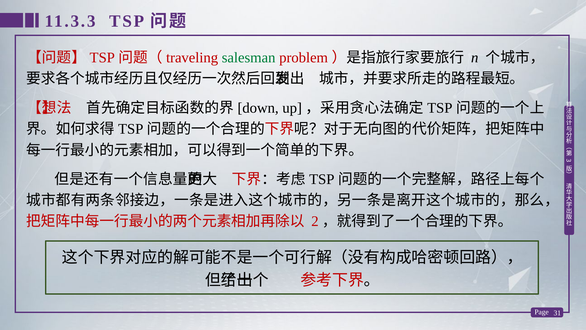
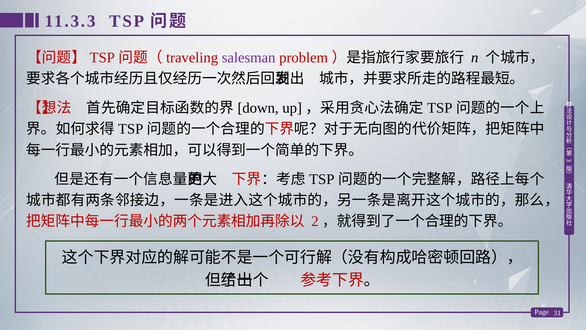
salesman colour: green -> purple
